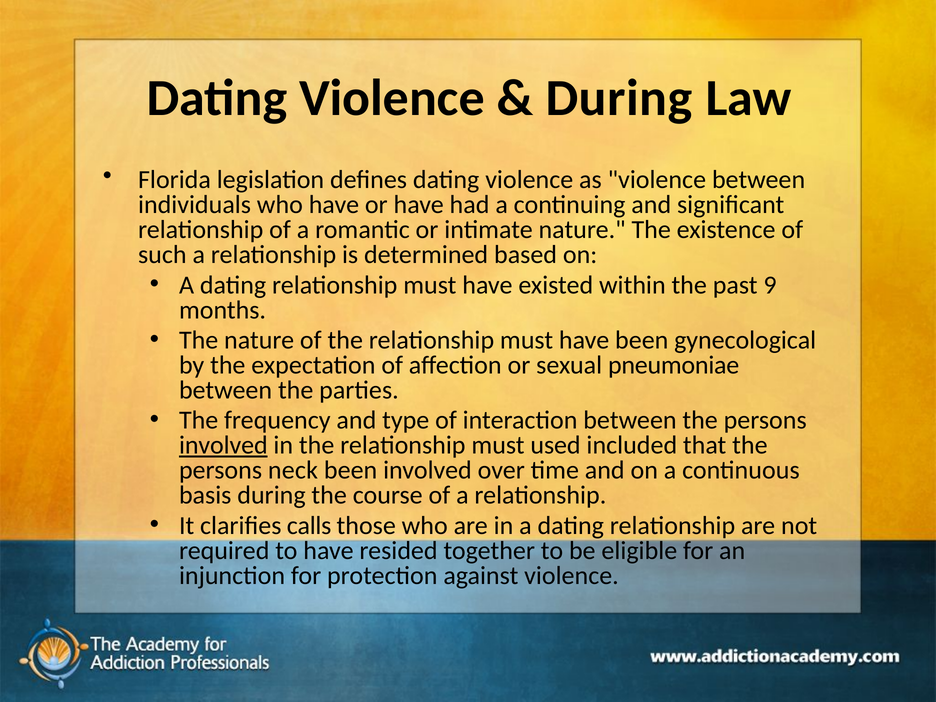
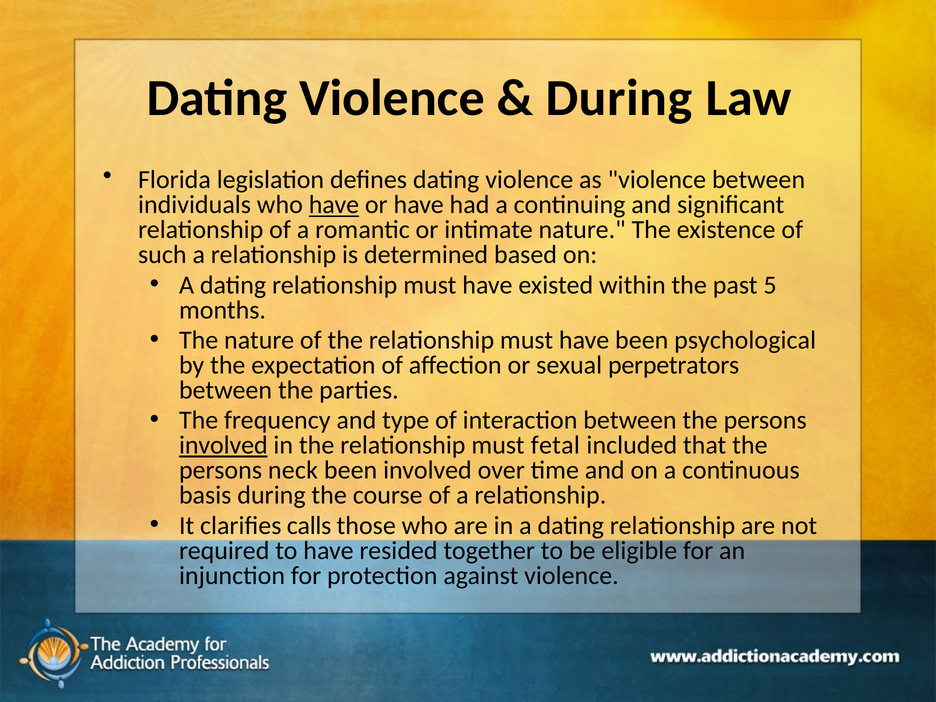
have at (334, 205) underline: none -> present
9: 9 -> 5
gynecological: gynecological -> psychological
pneumoniae: pneumoniae -> perpetrators
used: used -> fetal
